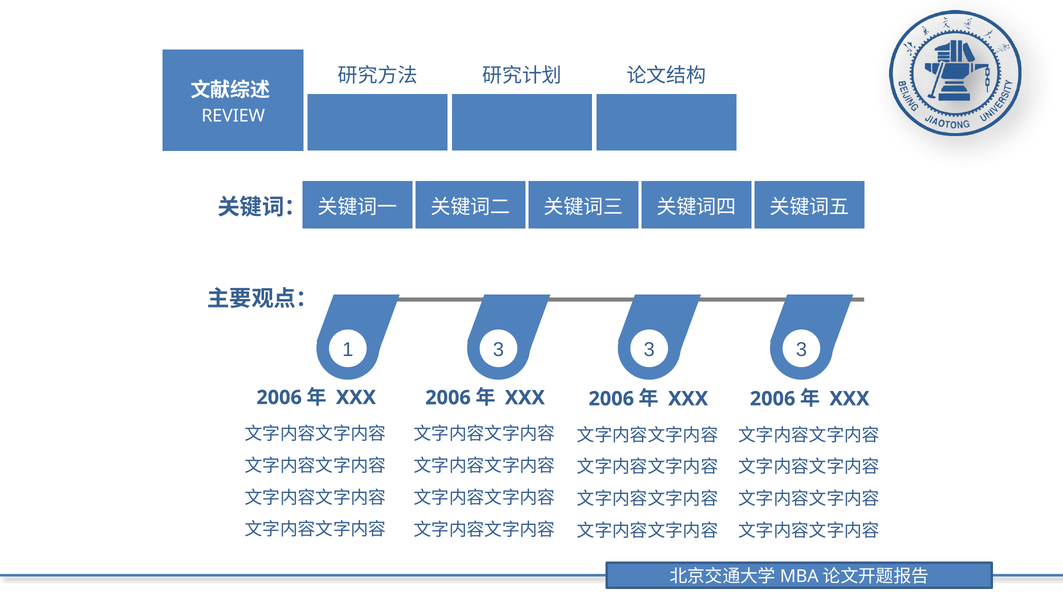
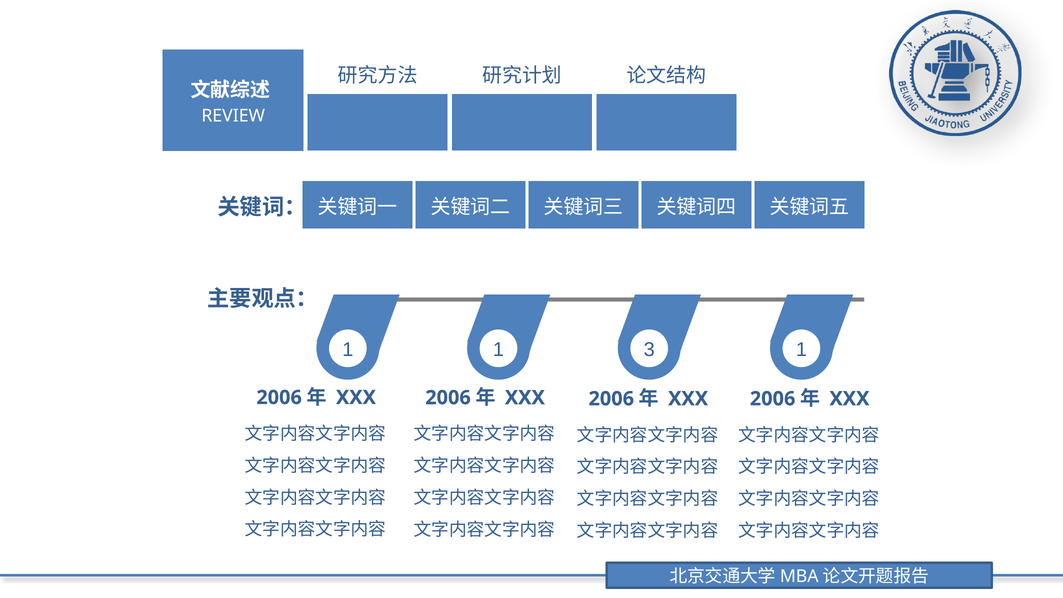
1 3: 3 -> 1
3 at (801, 350): 3 -> 1
